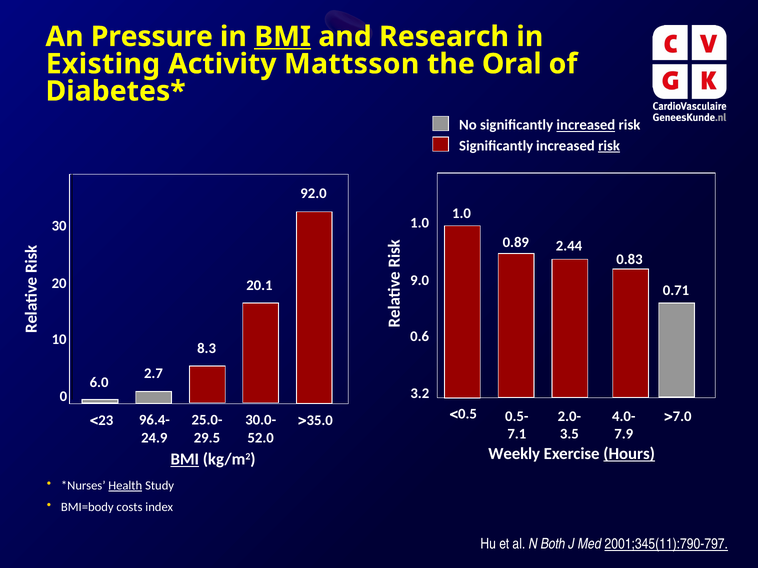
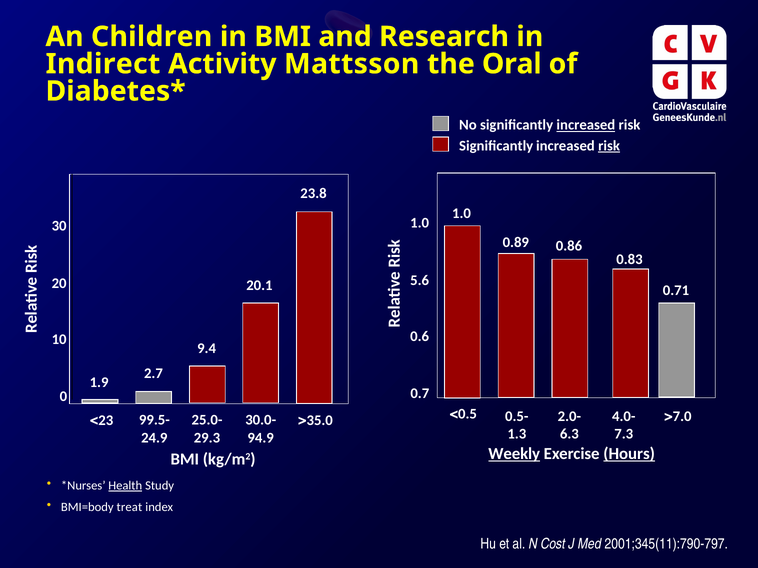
Pressure: Pressure -> Children
BMI at (283, 37) underline: present -> none
Existing: Existing -> Indirect
92.0: 92.0 -> 23.8
2.44: 2.44 -> 0.86
9.0: 9.0 -> 5.6
8.3: 8.3 -> 9.4
6.0: 6.0 -> 1.9
3.2: 3.2 -> 0.7
96.4-: 96.4- -> 99.5-
7.1: 7.1 -> 1.3
3.5: 3.5 -> 6.3
7.9: 7.9 -> 7.3
29.5: 29.5 -> 29.3
52.0: 52.0 -> 94.9
Weekly underline: none -> present
BMI at (185, 460) underline: present -> none
costs: costs -> treat
Both: Both -> Cost
2001;345(11):790-797 underline: present -> none
